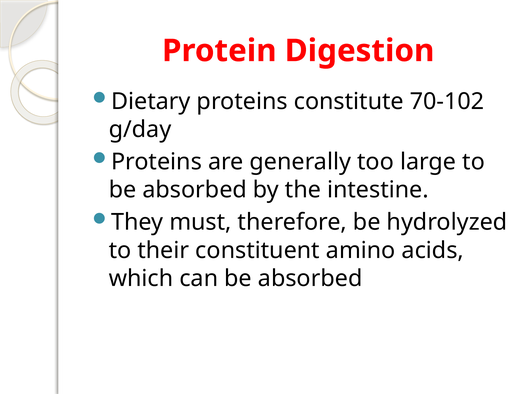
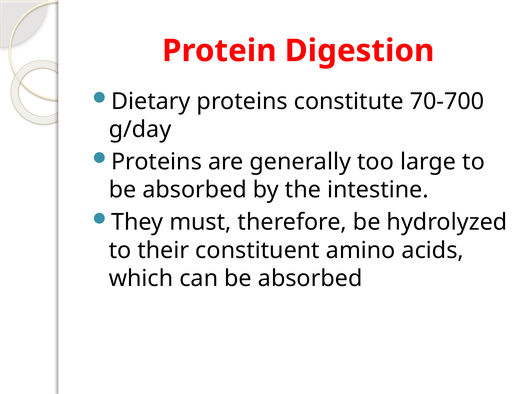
70-102: 70-102 -> 70-700
